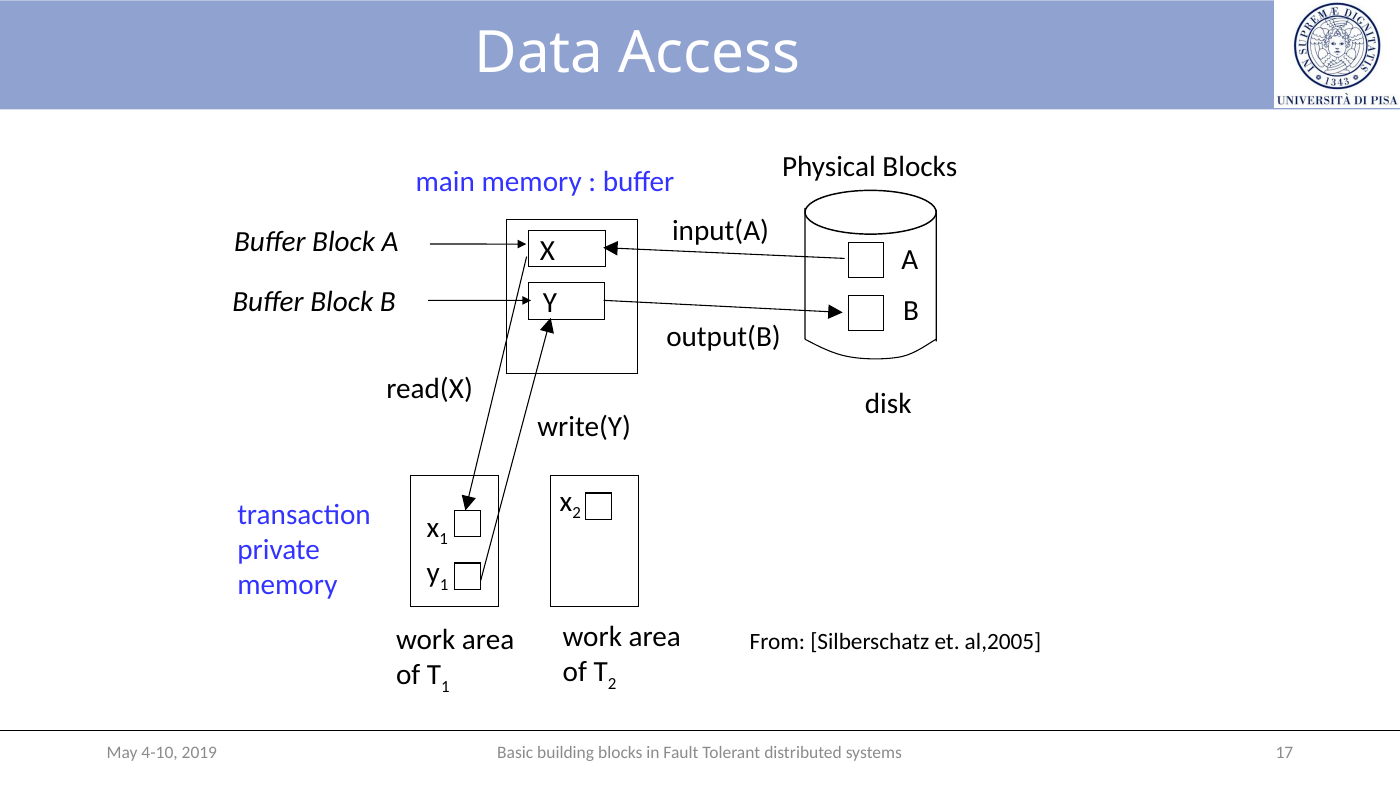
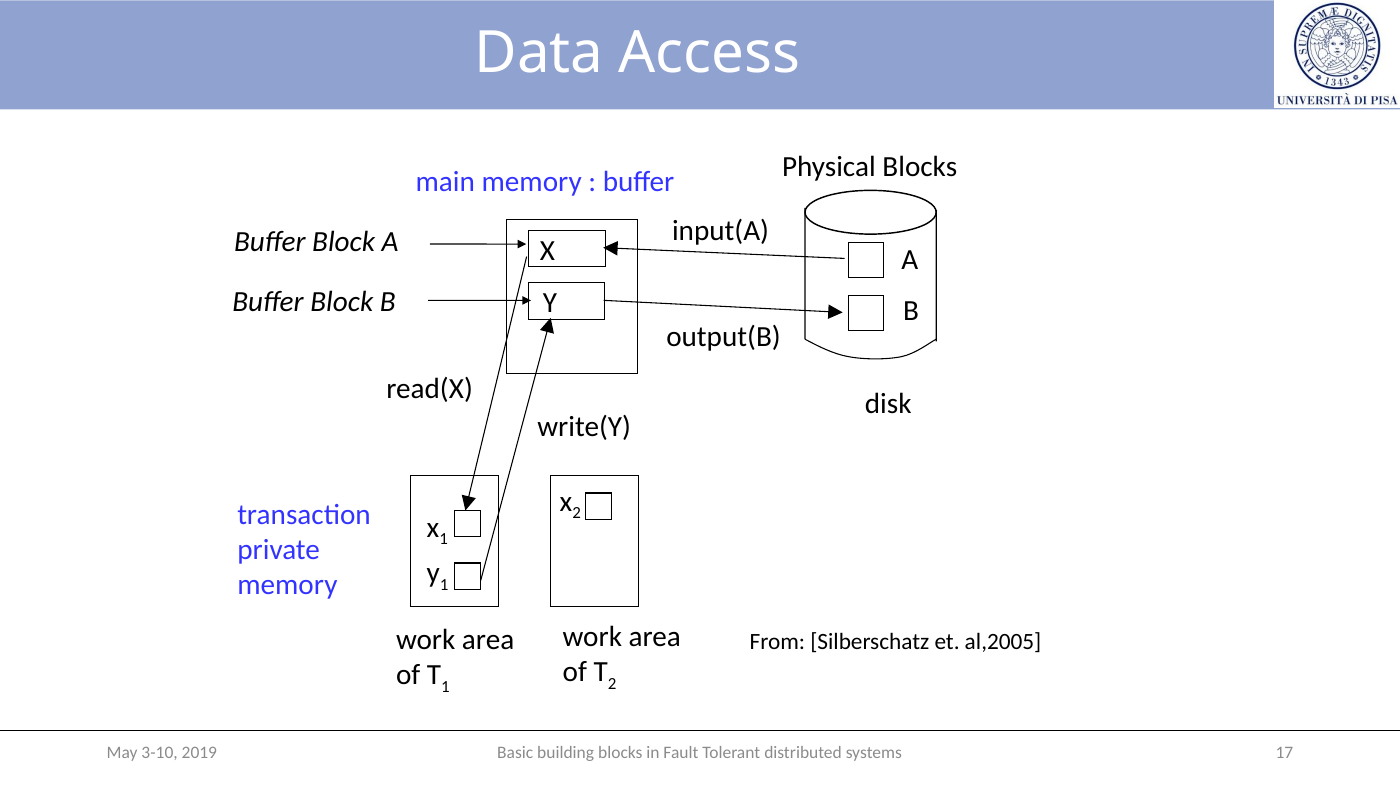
4-10: 4-10 -> 3-10
